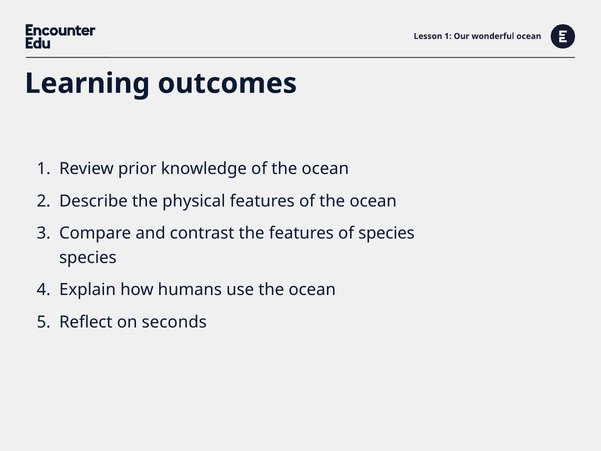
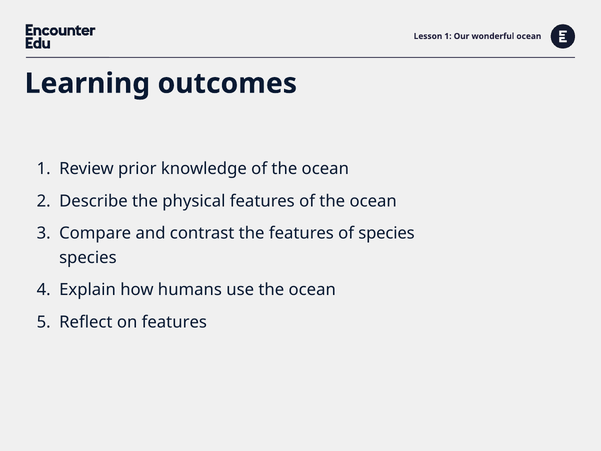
on seconds: seconds -> features
